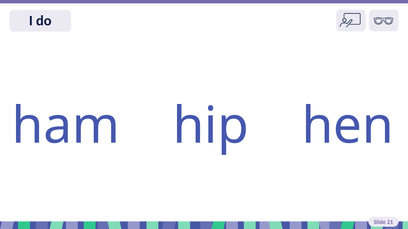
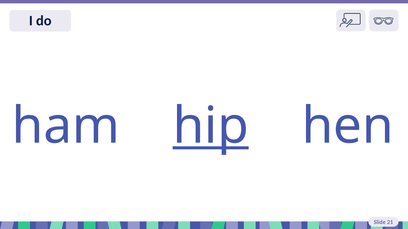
hip underline: none -> present
